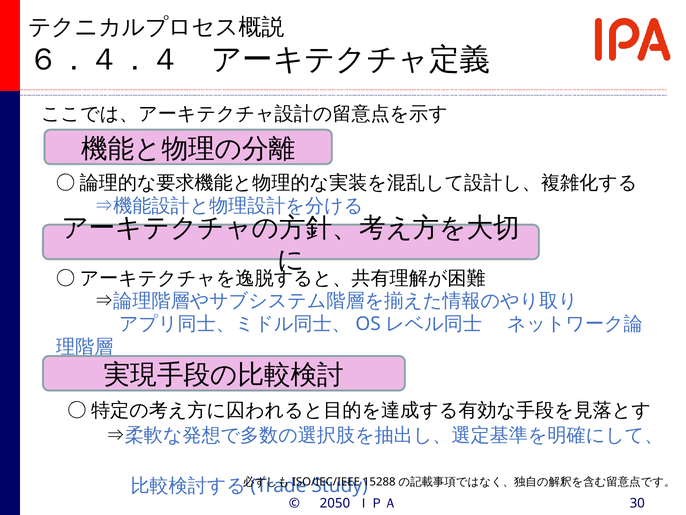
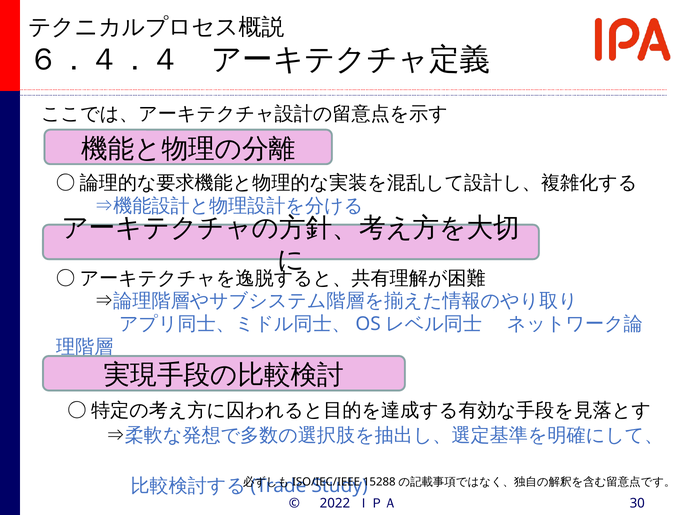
2050: 2050 -> 2022
